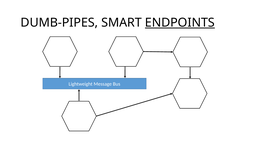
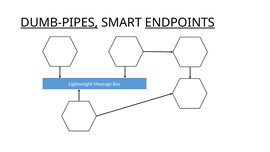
DUMB-PIPES underline: none -> present
